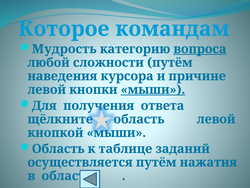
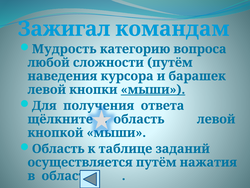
Которое: Которое -> Зажигал
вопроса underline: present -> none
причине: причине -> барашек
